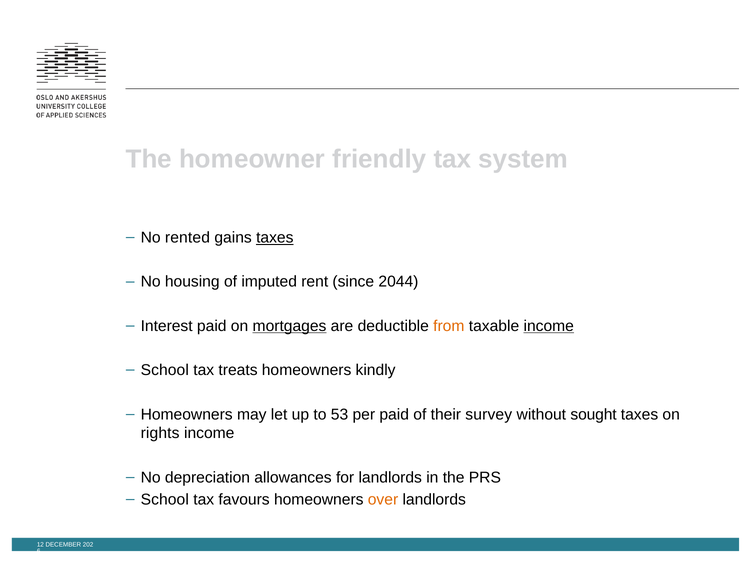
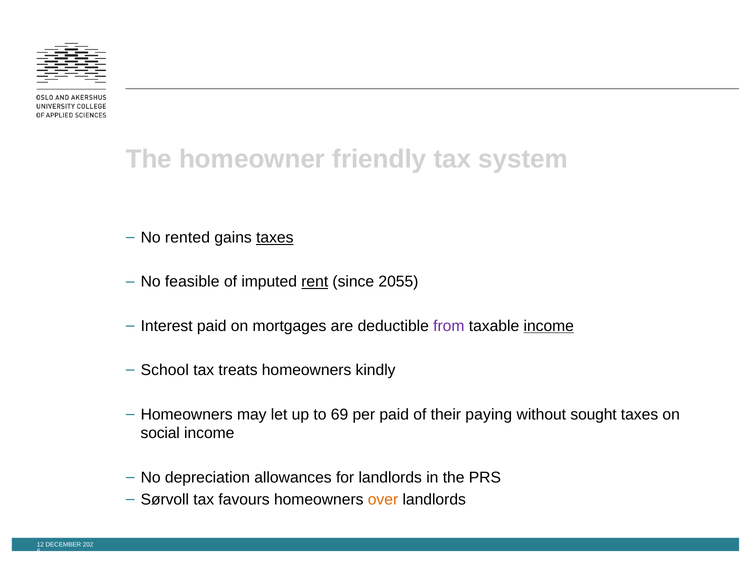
housing: housing -> feasible
rent underline: none -> present
2044: 2044 -> 2055
mortgages underline: present -> none
from colour: orange -> purple
53: 53 -> 69
survey: survey -> paying
rights: rights -> social
School at (165, 500): School -> Sørvoll
